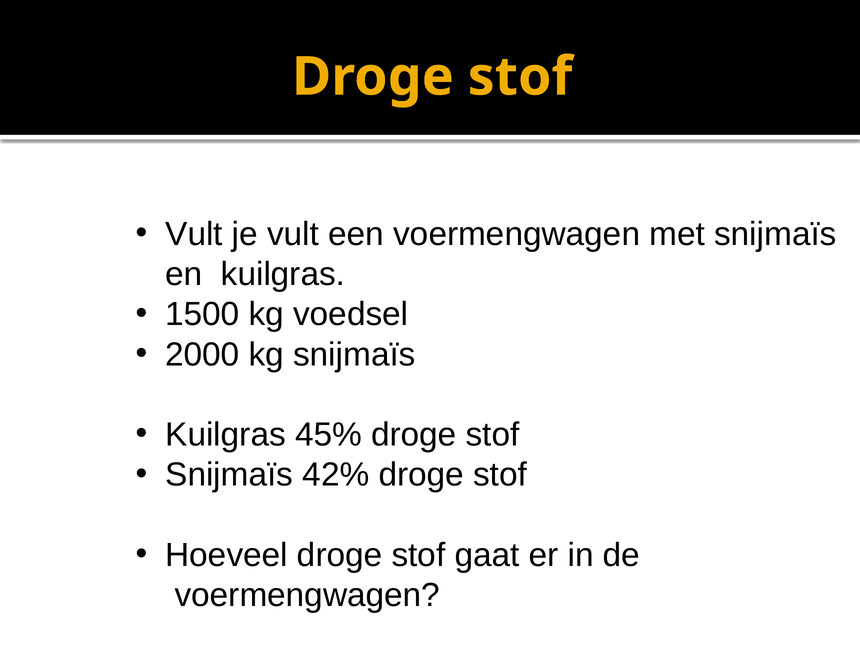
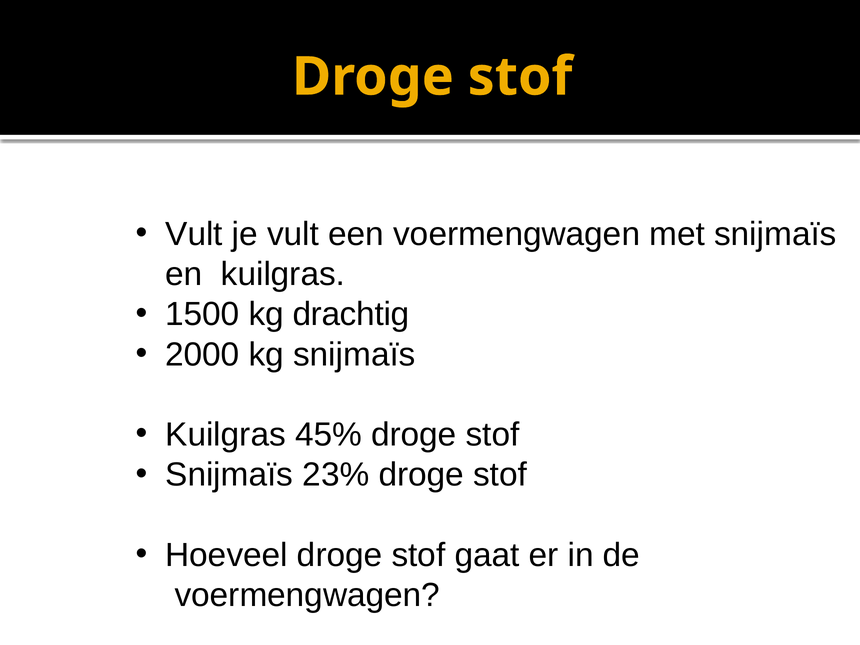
voedsel: voedsel -> drachtig
42%: 42% -> 23%
